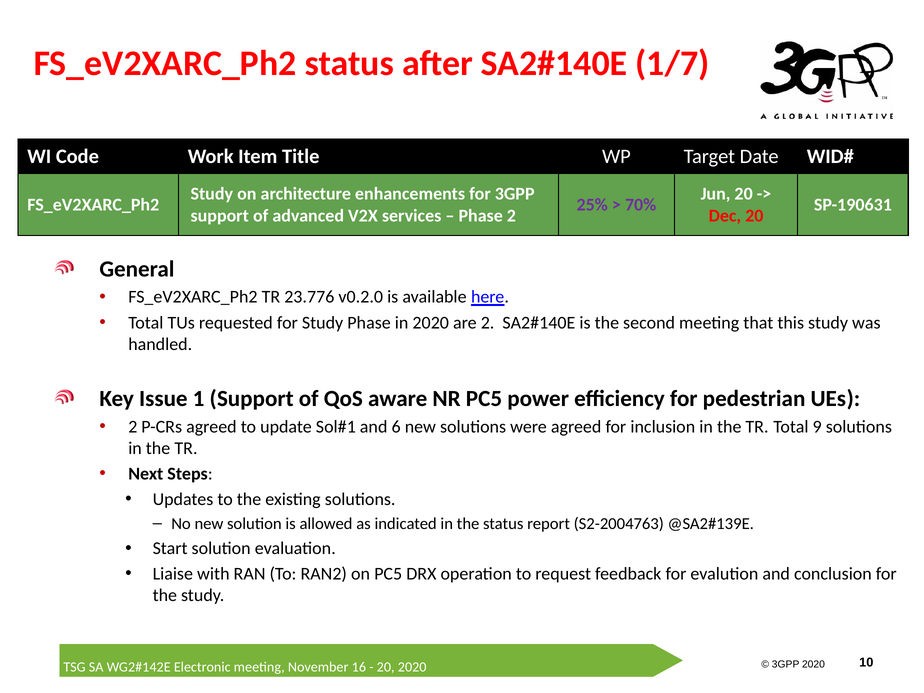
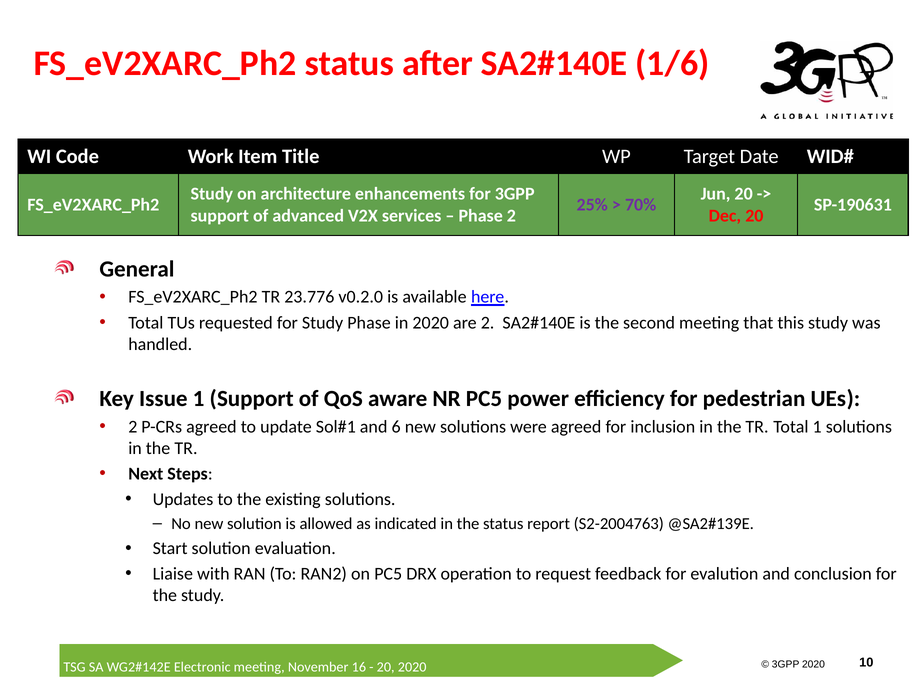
1/7: 1/7 -> 1/6
Total 9: 9 -> 1
